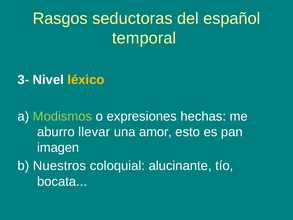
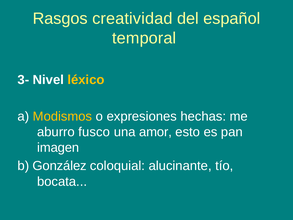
seductoras: seductoras -> creatividad
Modismos colour: light green -> yellow
llevar: llevar -> fusco
Nuestros: Nuestros -> González
